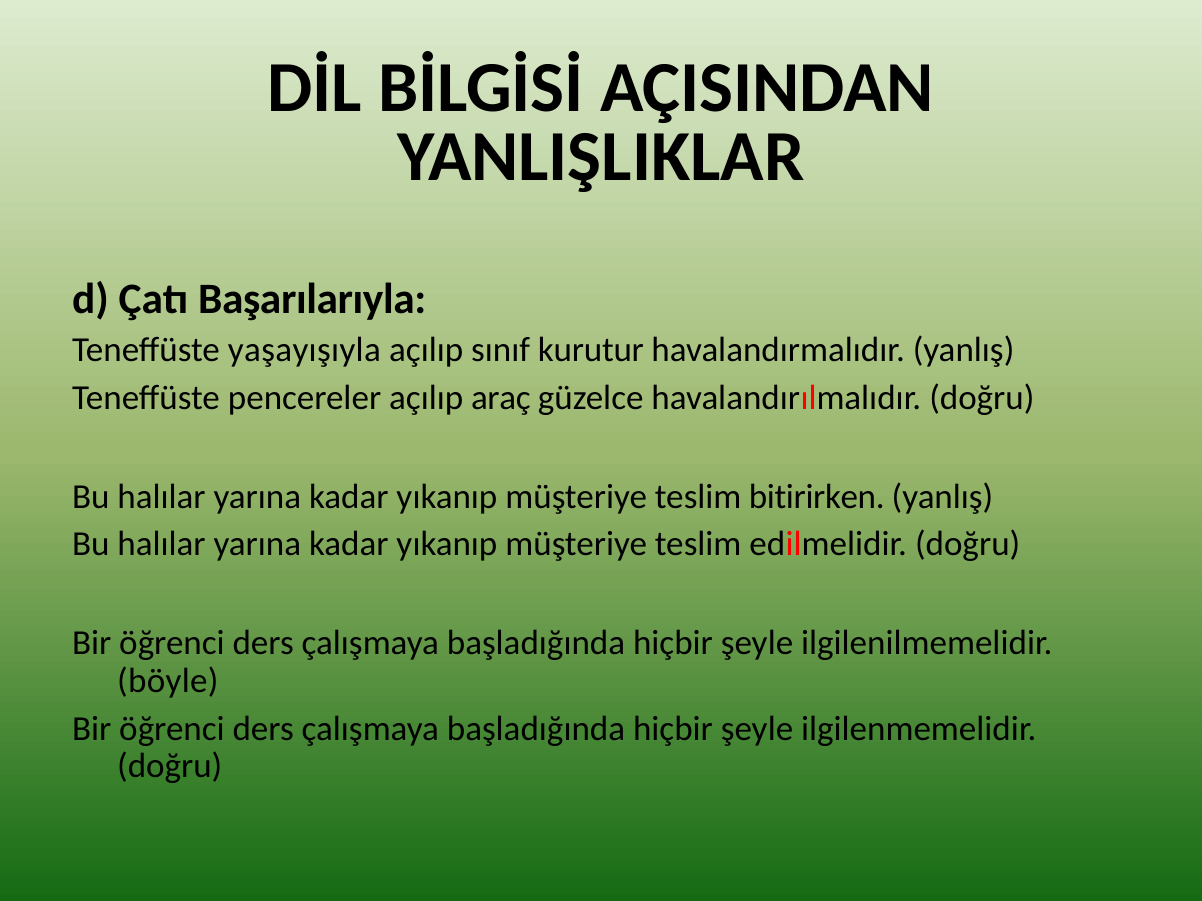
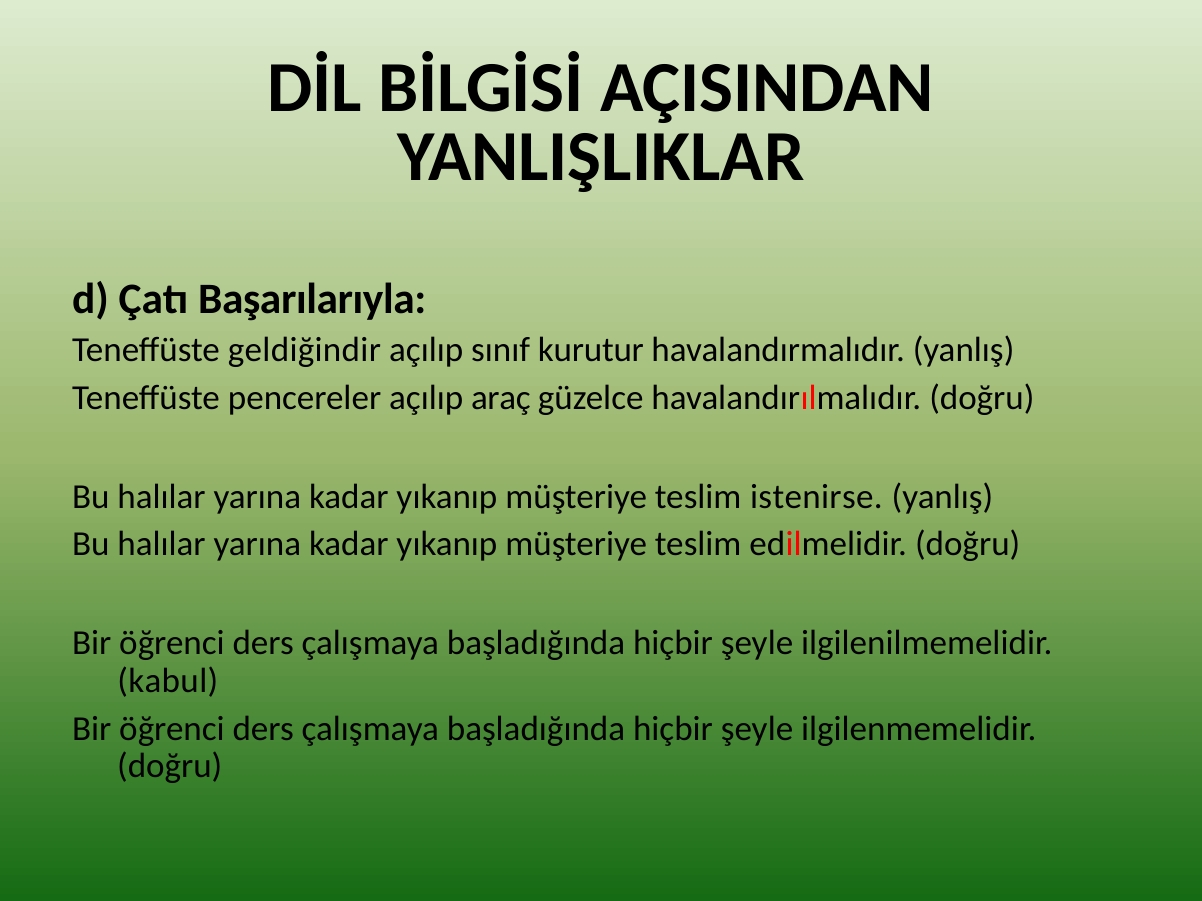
yaşayışıyla: yaşayışıyla -> geldiğindir
bitirirken: bitirirken -> istenirse
böyle: böyle -> kabul
